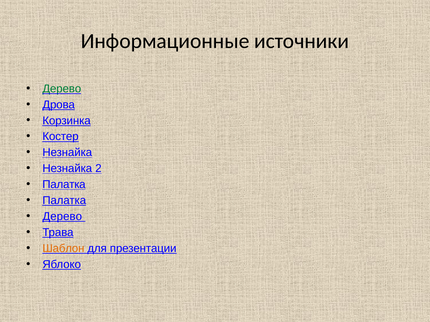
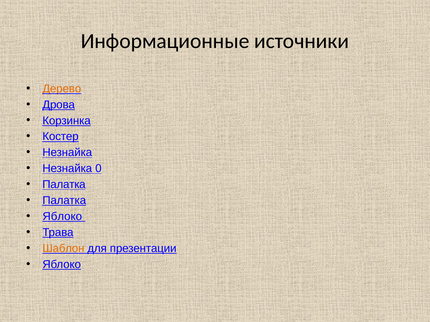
Дерево at (62, 89) colour: green -> orange
2: 2 -> 0
Дерево at (62, 217): Дерево -> Яблоко
